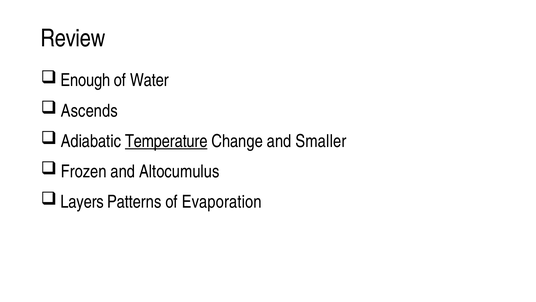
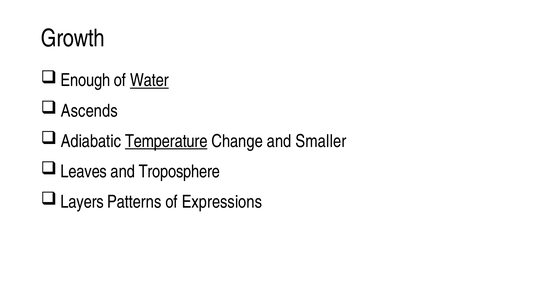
Review: Review -> Growth
Water underline: none -> present
Frozen: Frozen -> Leaves
Altocumulus: Altocumulus -> Troposphere
Evaporation: Evaporation -> Expressions
